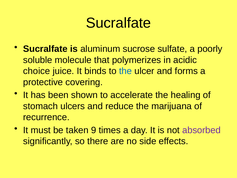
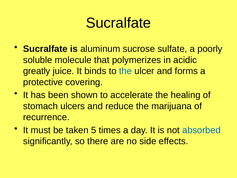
choice: choice -> greatly
9: 9 -> 5
absorbed colour: purple -> blue
